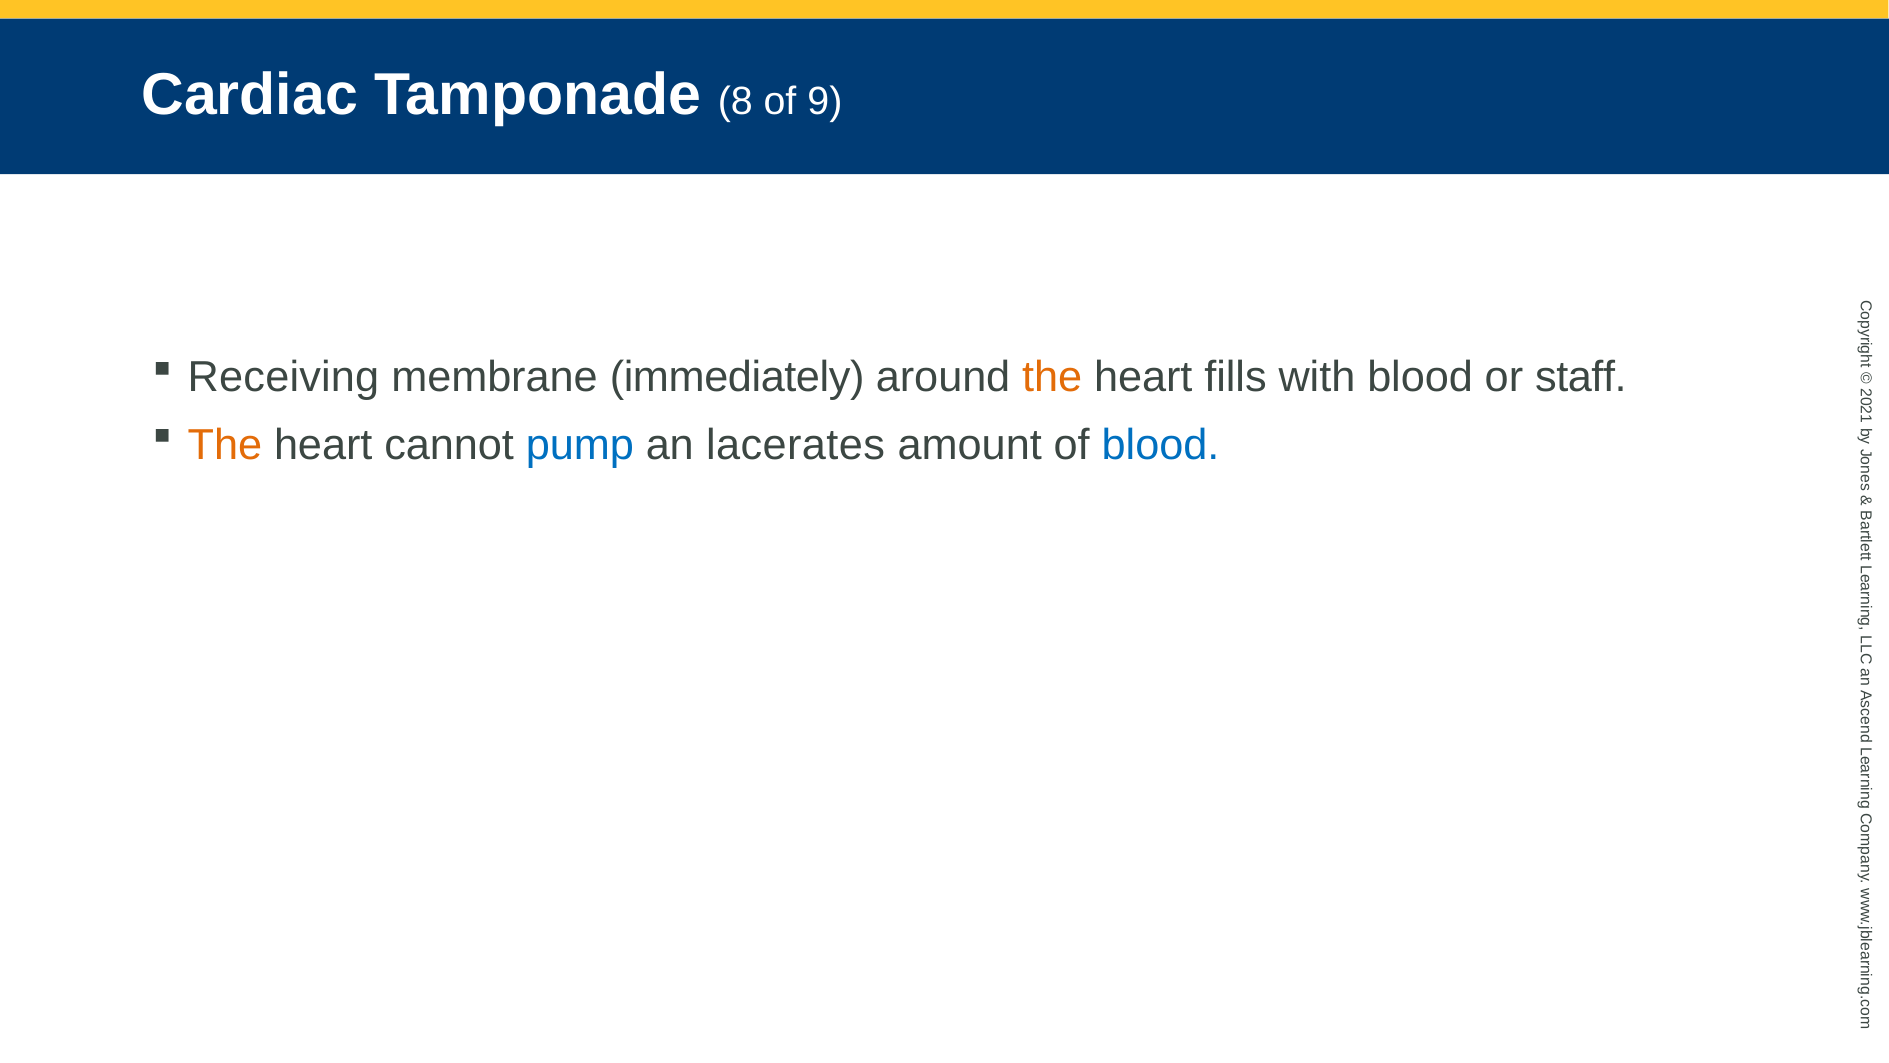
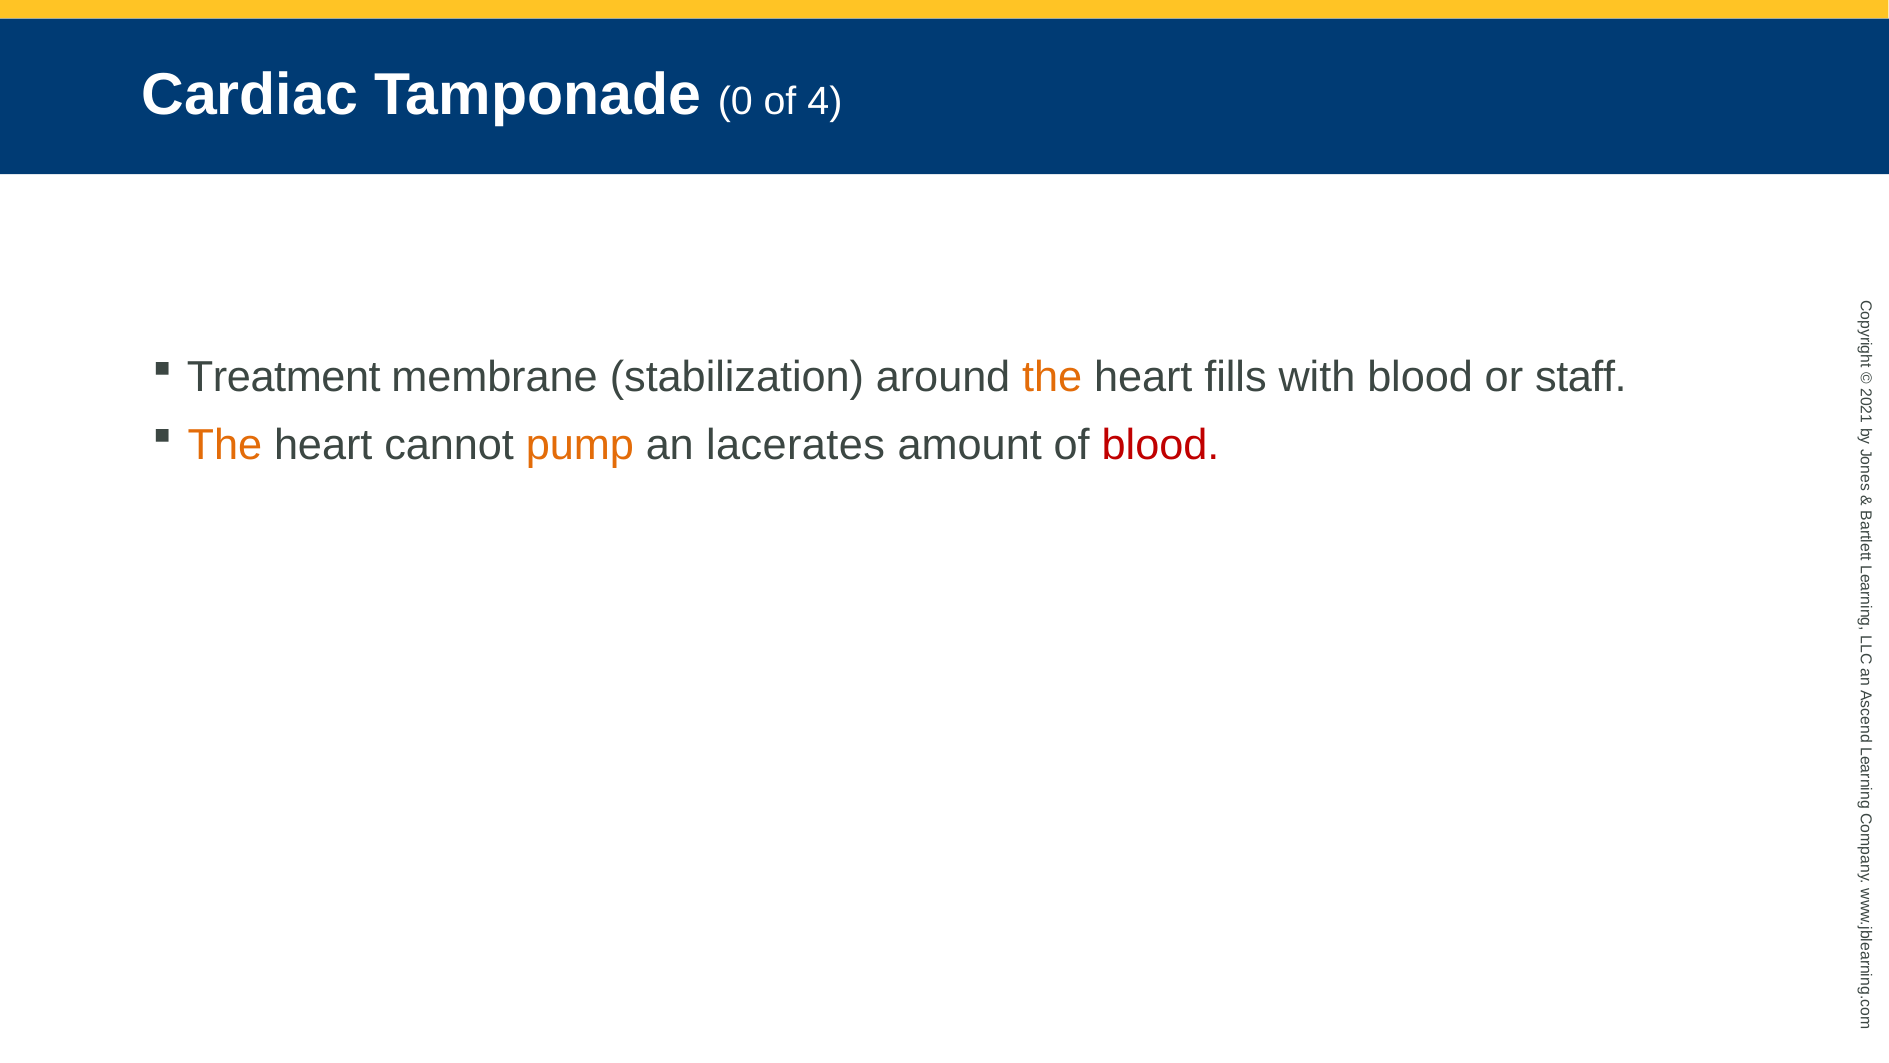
Tamponade 8: 8 -> 0
9: 9 -> 4
Receiving: Receiving -> Treatment
immediately: immediately -> stabilization
pump colour: blue -> orange
blood at (1161, 445) colour: blue -> red
